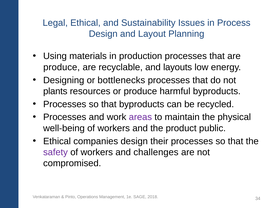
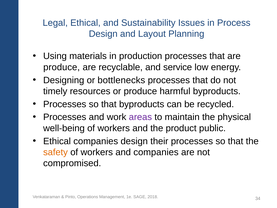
layouts: layouts -> service
plants: plants -> timely
safety colour: purple -> orange
and challenges: challenges -> companies
